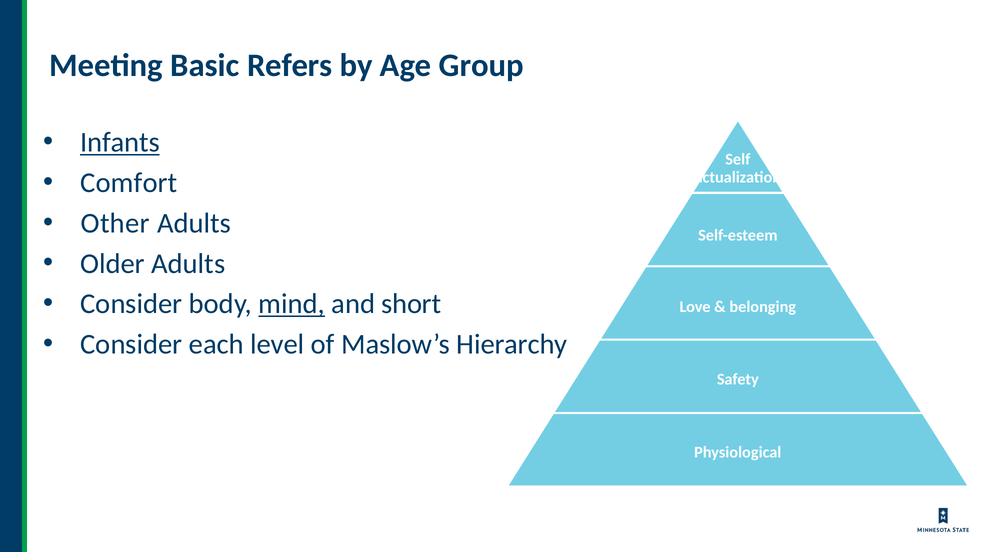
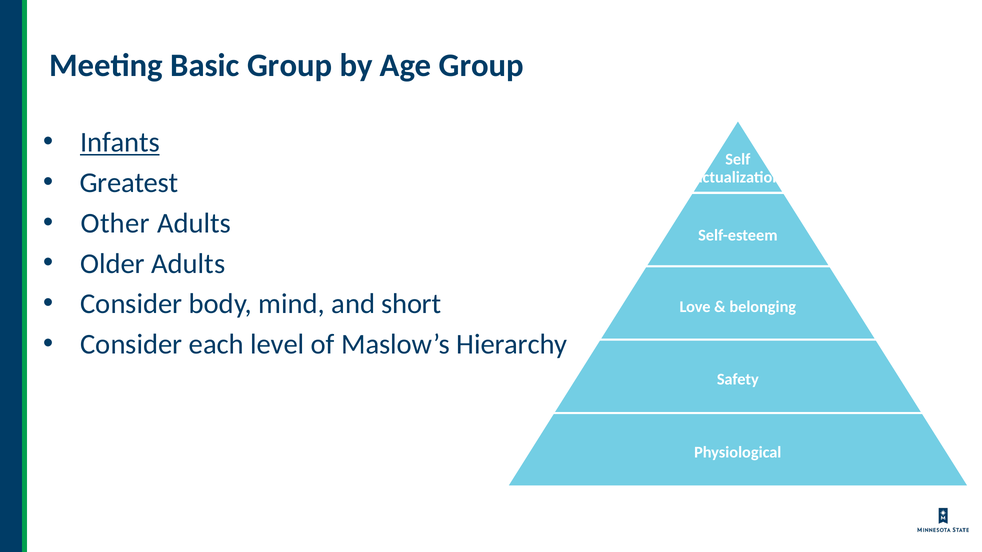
Basic Refers: Refers -> Group
Comfort: Comfort -> Greatest
mind underline: present -> none
